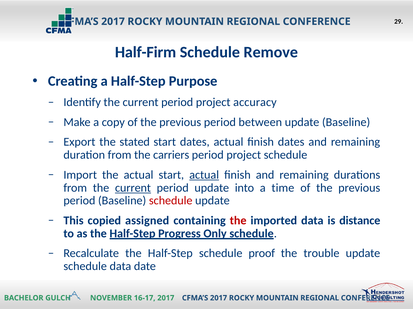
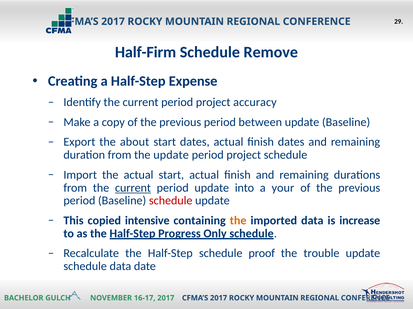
Purpose: Purpose -> Expense
stated: stated -> about
the carriers: carriers -> update
actual at (204, 175) underline: present -> none
time: time -> your
assigned: assigned -> intensive
the at (238, 221) colour: red -> orange
distance: distance -> increase
